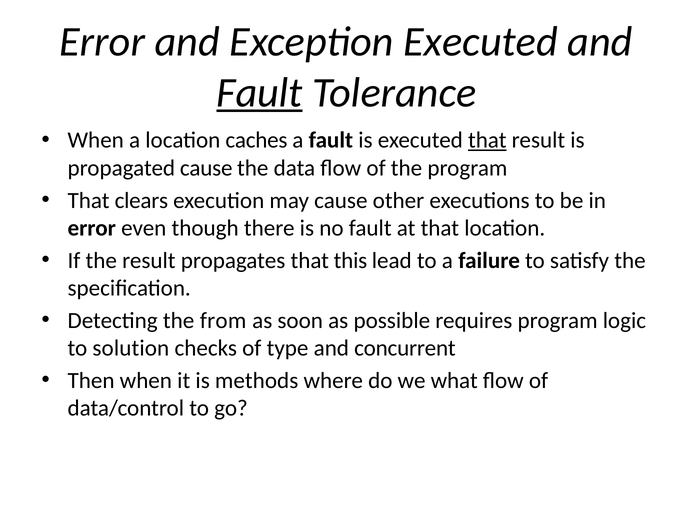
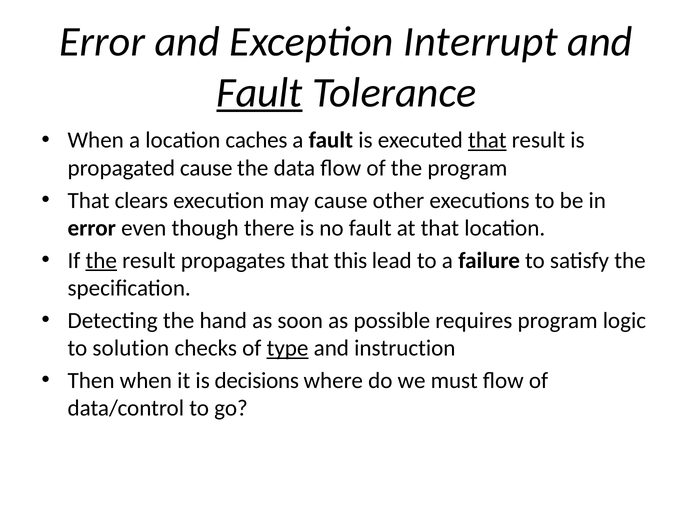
Exception Executed: Executed -> Interrupt
the at (101, 260) underline: none -> present
from: from -> hand
type underline: none -> present
concurrent: concurrent -> instruction
methods: methods -> decisions
what: what -> must
